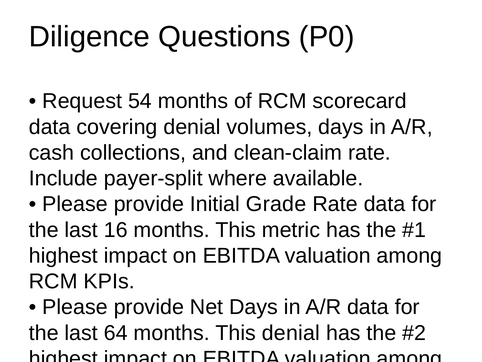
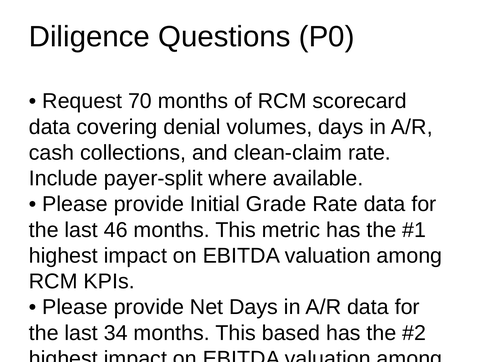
54: 54 -> 70
16: 16 -> 46
64: 64 -> 34
This denial: denial -> based
